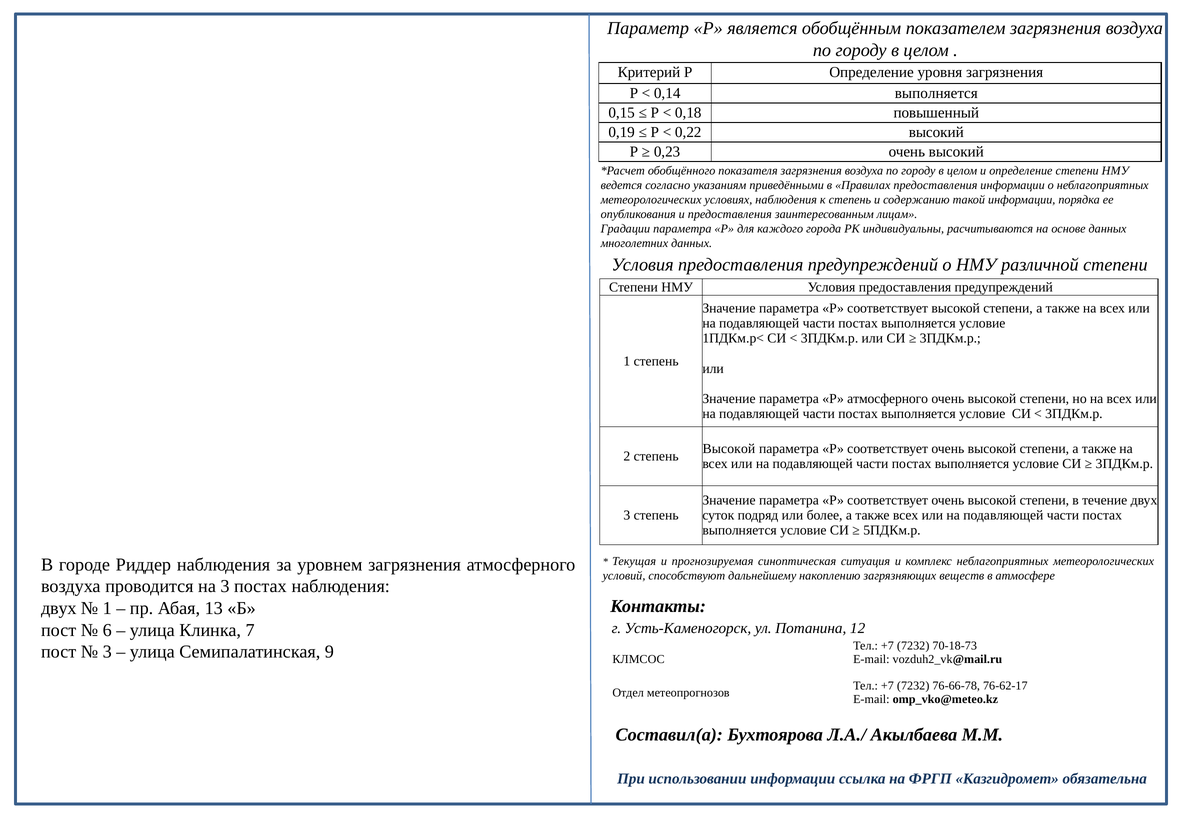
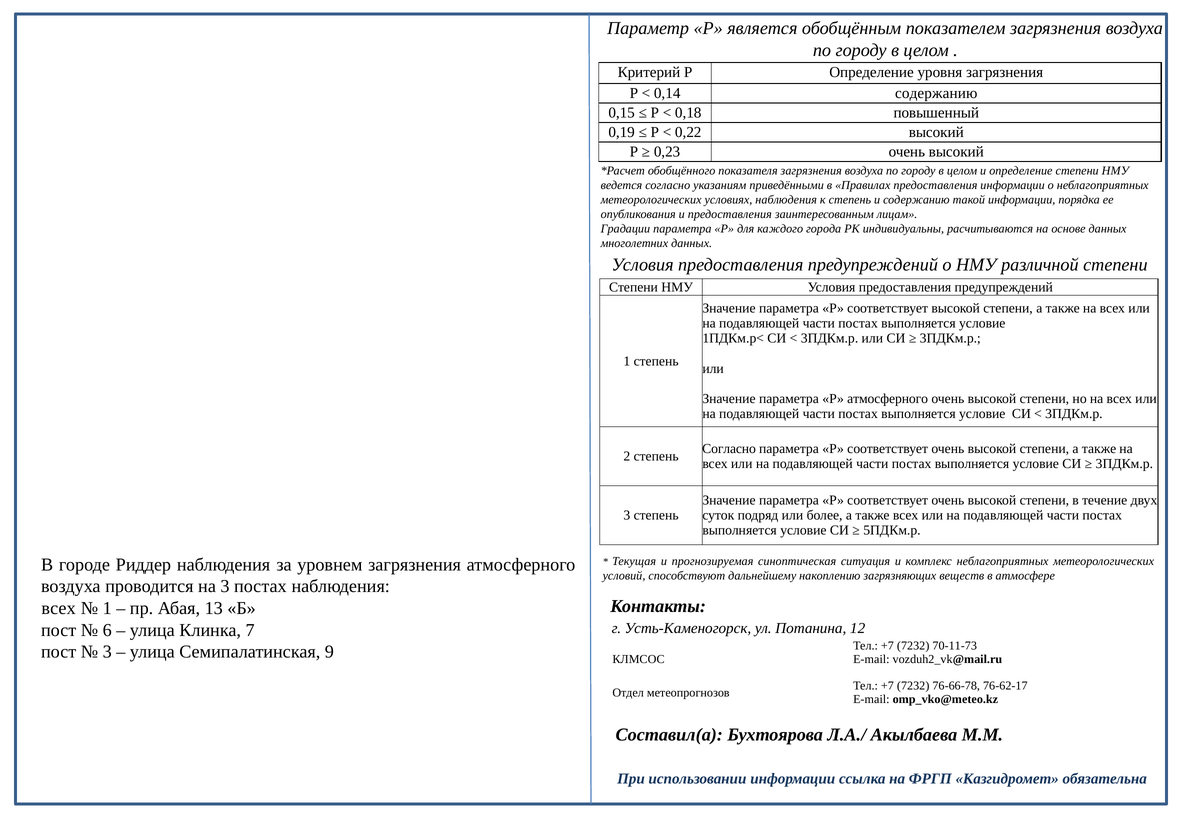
0,14 выполняется: выполняется -> содержанию
Высокой at (729, 449): Высокой -> Согласно
двух at (59, 609): двух -> всех
70-18-73: 70-18-73 -> 70-11-73
